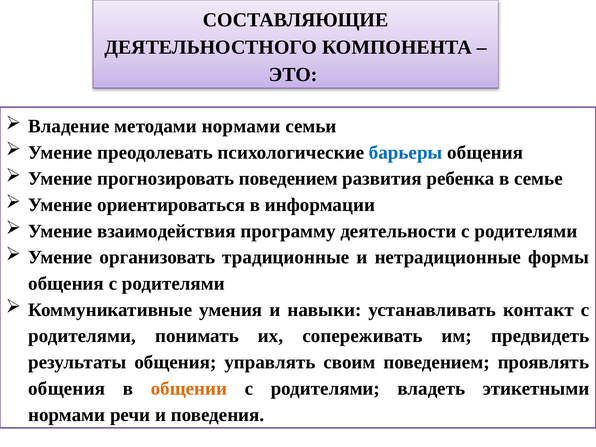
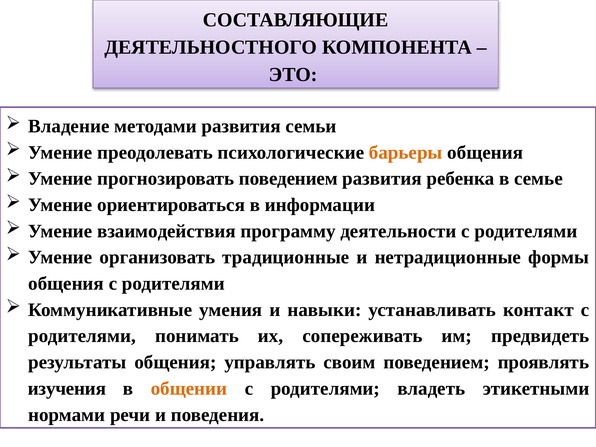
методами нормами: нормами -> развития
барьеры colour: blue -> orange
общения at (67, 388): общения -> изучения
